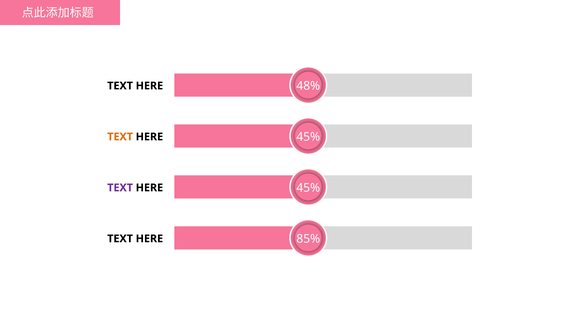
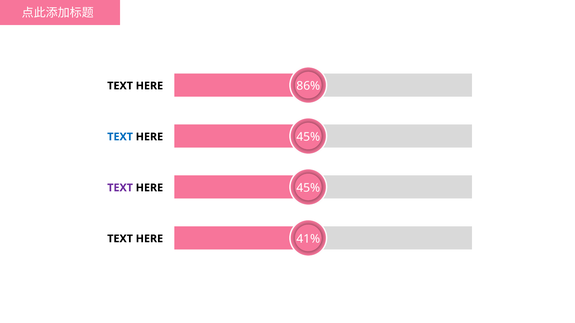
48%: 48% -> 86%
TEXT at (120, 137) colour: orange -> blue
85%: 85% -> 41%
